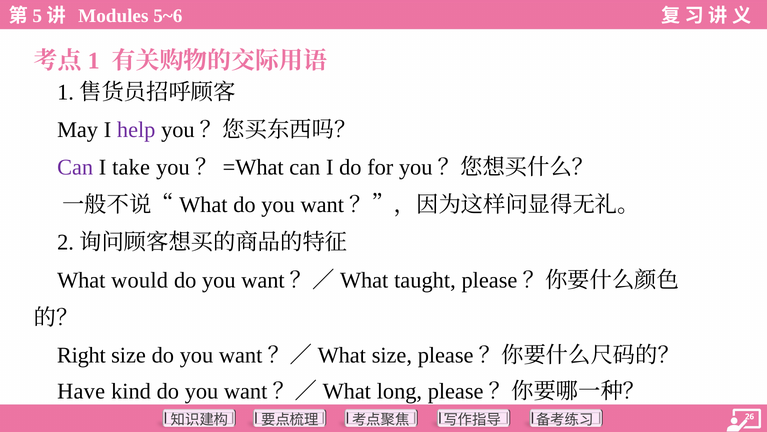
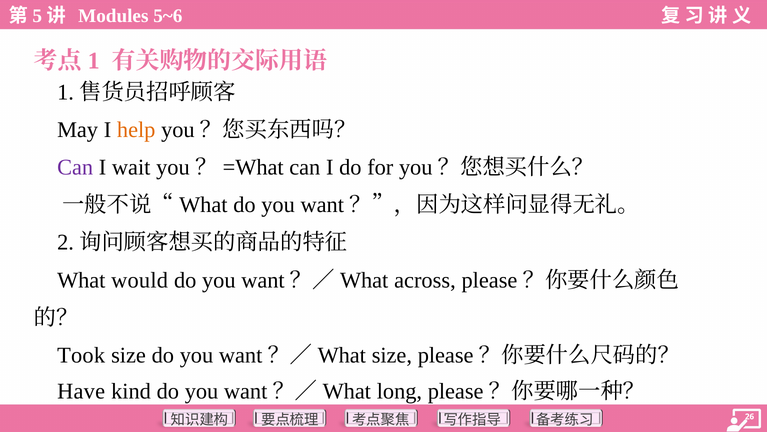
help colour: purple -> orange
take: take -> wait
taught: taught -> across
Right: Right -> Took
